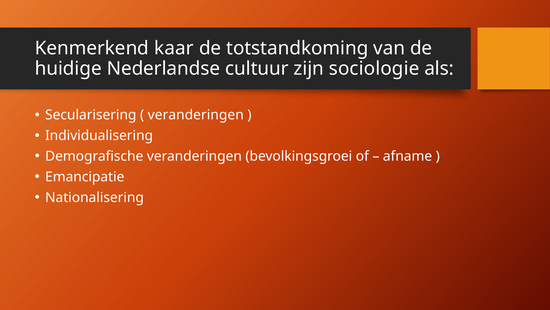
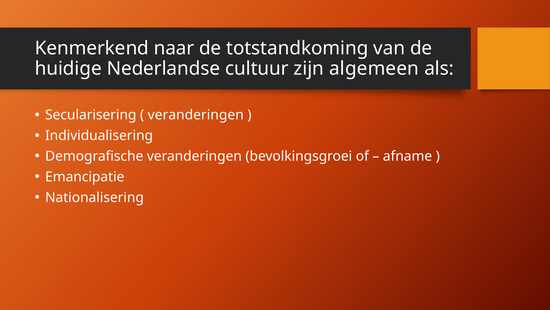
kaar: kaar -> naar
sociologie: sociologie -> algemeen
